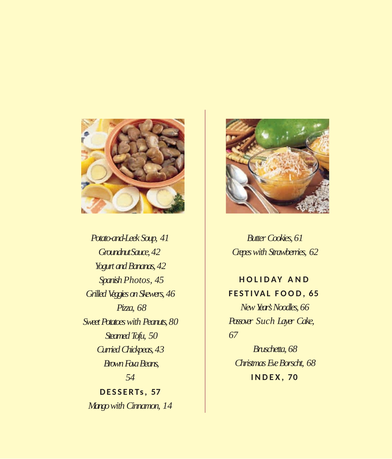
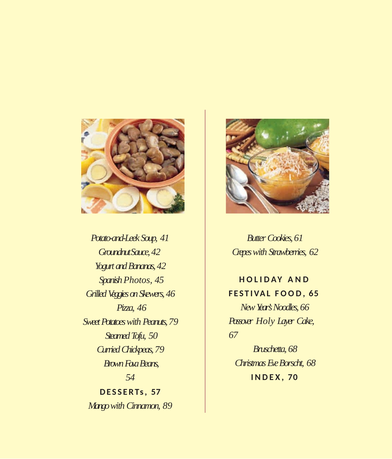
Pizza 68: 68 -> 46
Such: Such -> Holy
Peanuts 80: 80 -> 79
Chickpeas 43: 43 -> 79
14: 14 -> 89
